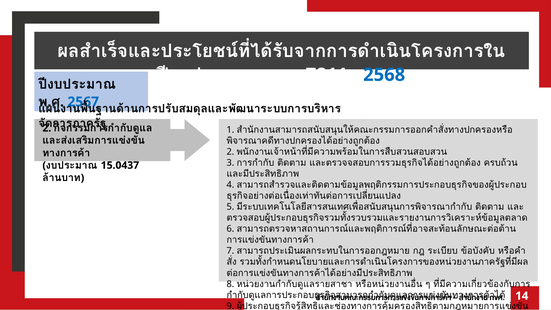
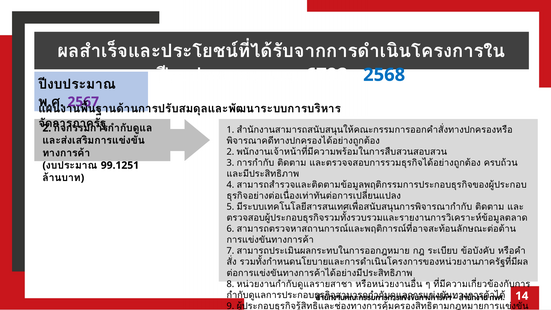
7811: 7811 -> 6792
2567 colour: blue -> purple
15.0437: 15.0437 -> 99.1251
